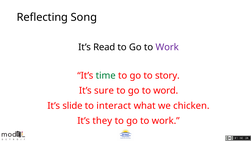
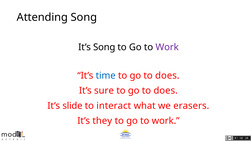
Reflecting: Reflecting -> Attending
It’s Read: Read -> Song
time colour: green -> blue
story at (167, 76): story -> does
word at (166, 91): word -> does
chicken: chicken -> erasers
